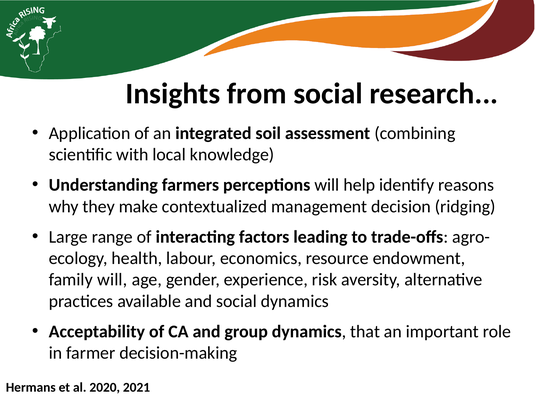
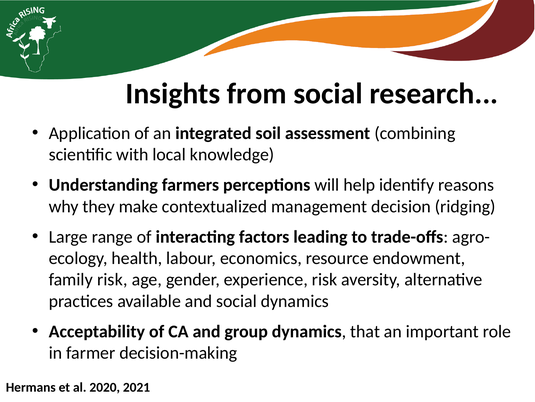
family will: will -> risk
